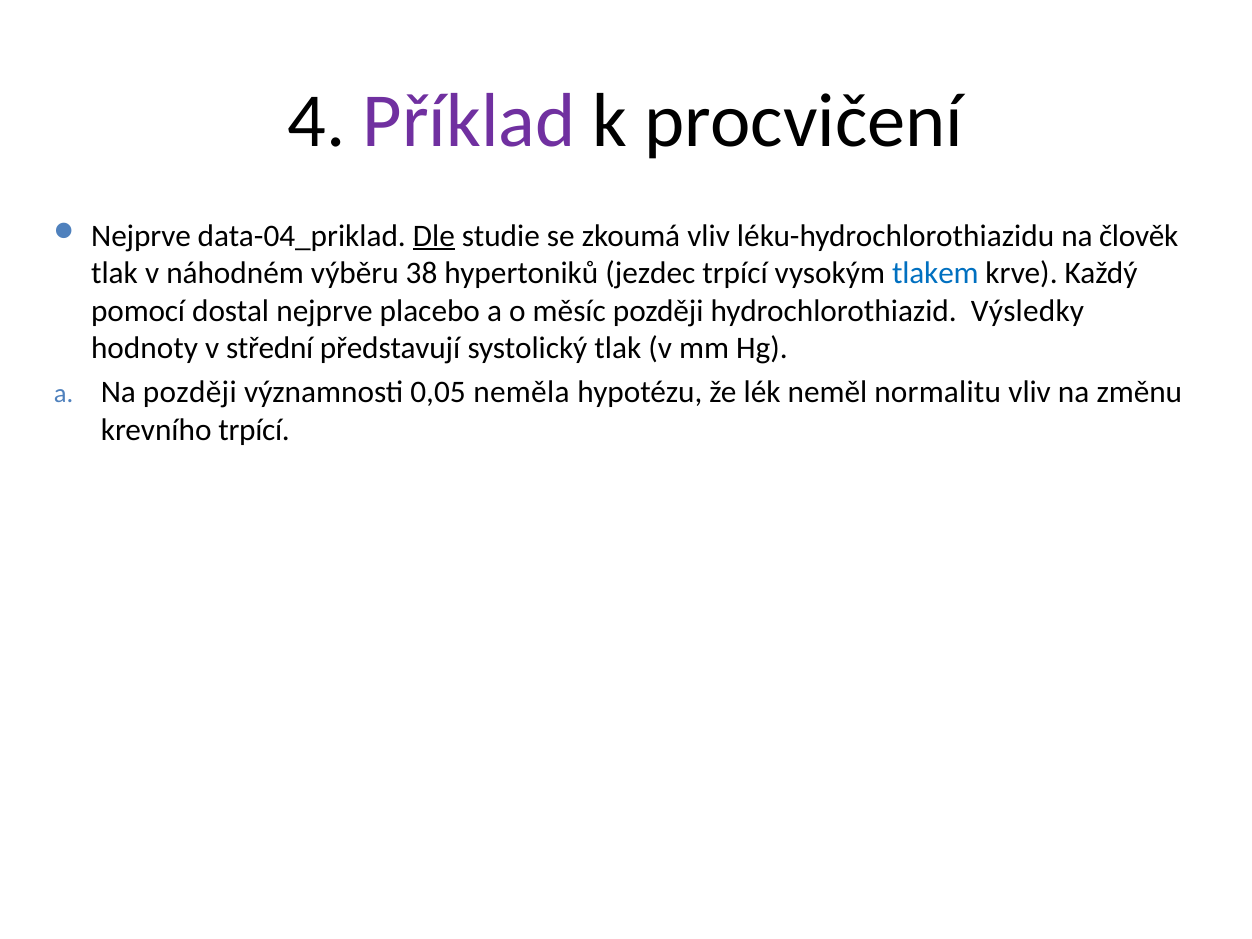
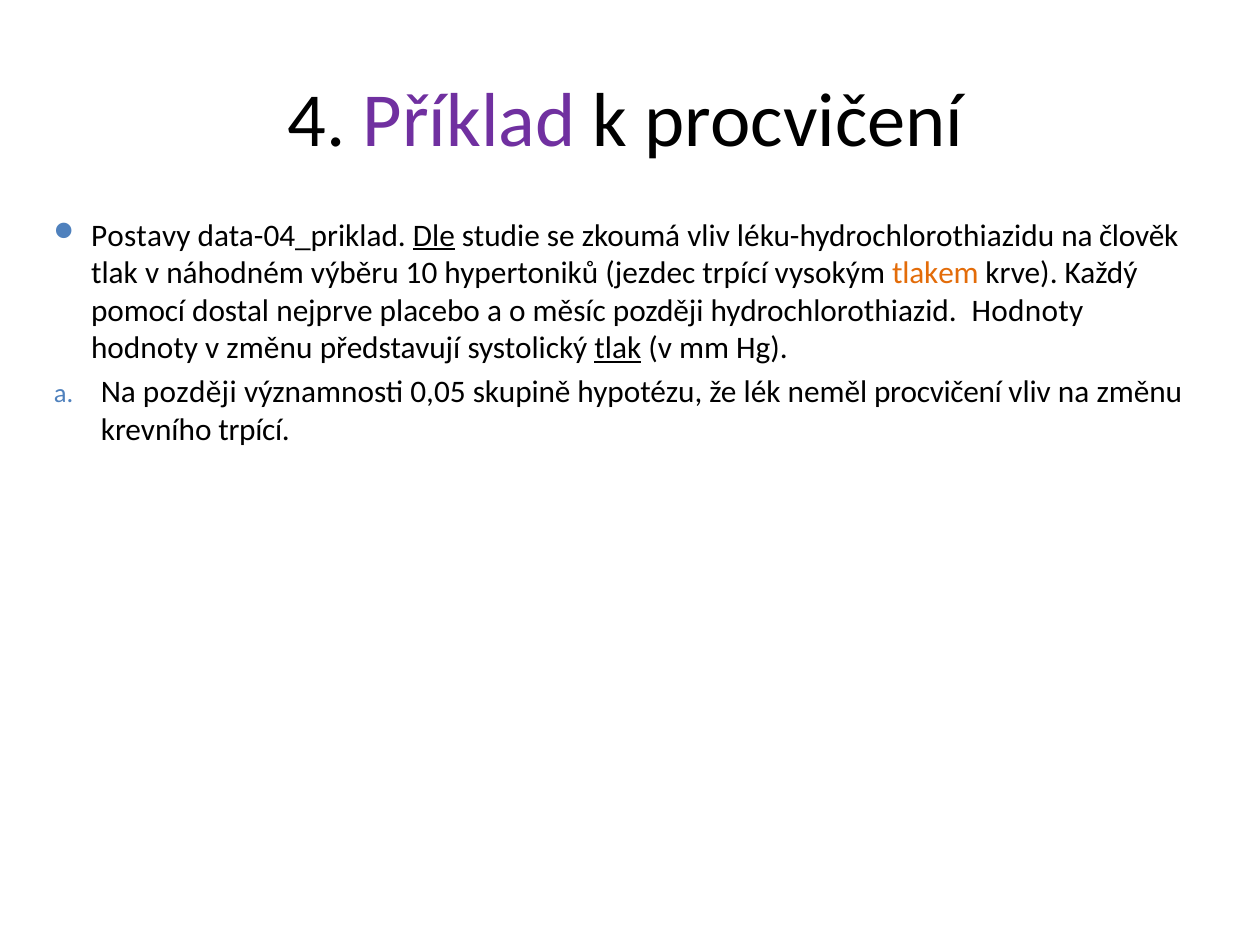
Nejprve at (141, 236): Nejprve -> Postavy
38: 38 -> 10
tlakem colour: blue -> orange
hydrochlorothiazid Výsledky: Výsledky -> Hodnoty
v střední: střední -> změnu
tlak at (618, 349) underline: none -> present
neměla: neměla -> skupině
neměl normalitu: normalitu -> procvičení
